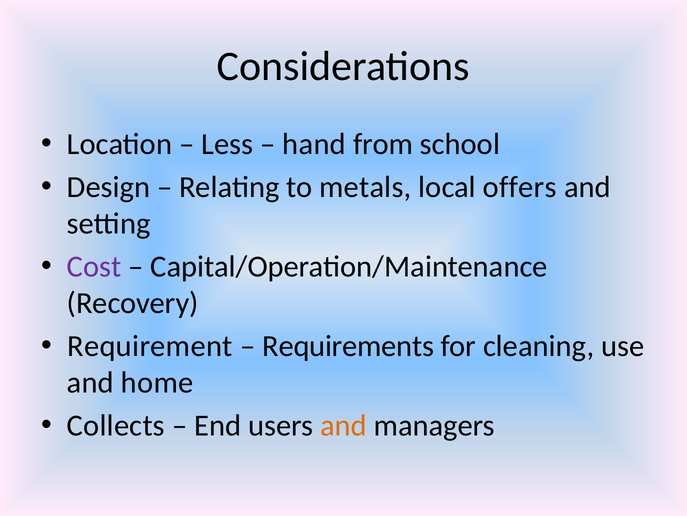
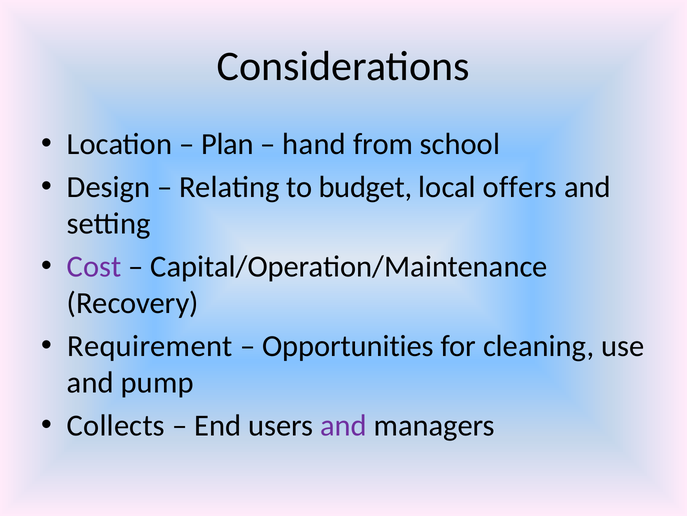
Less: Less -> Plan
metals: metals -> budget
Requirements: Requirements -> Opportunities
home: home -> pump
and at (344, 425) colour: orange -> purple
